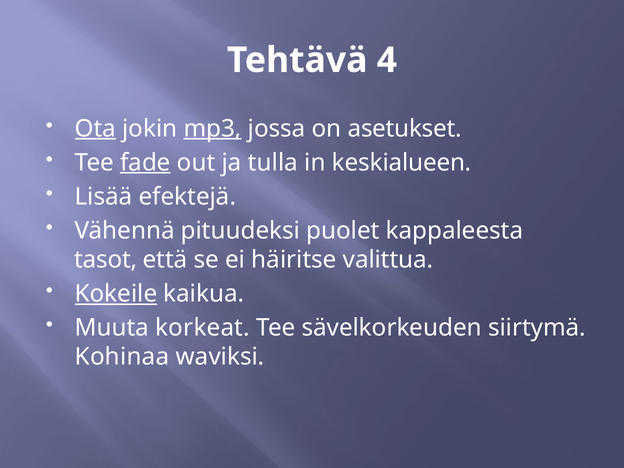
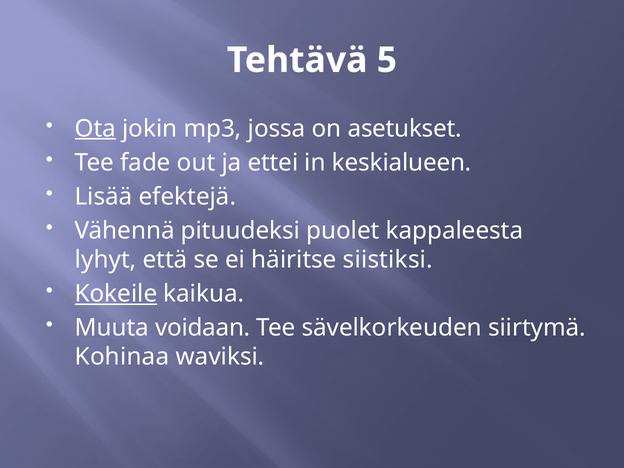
4: 4 -> 5
mp3 underline: present -> none
fade underline: present -> none
tulla: tulla -> ettei
tasot: tasot -> lyhyt
valittua: valittua -> siistiksi
korkeat: korkeat -> voidaan
